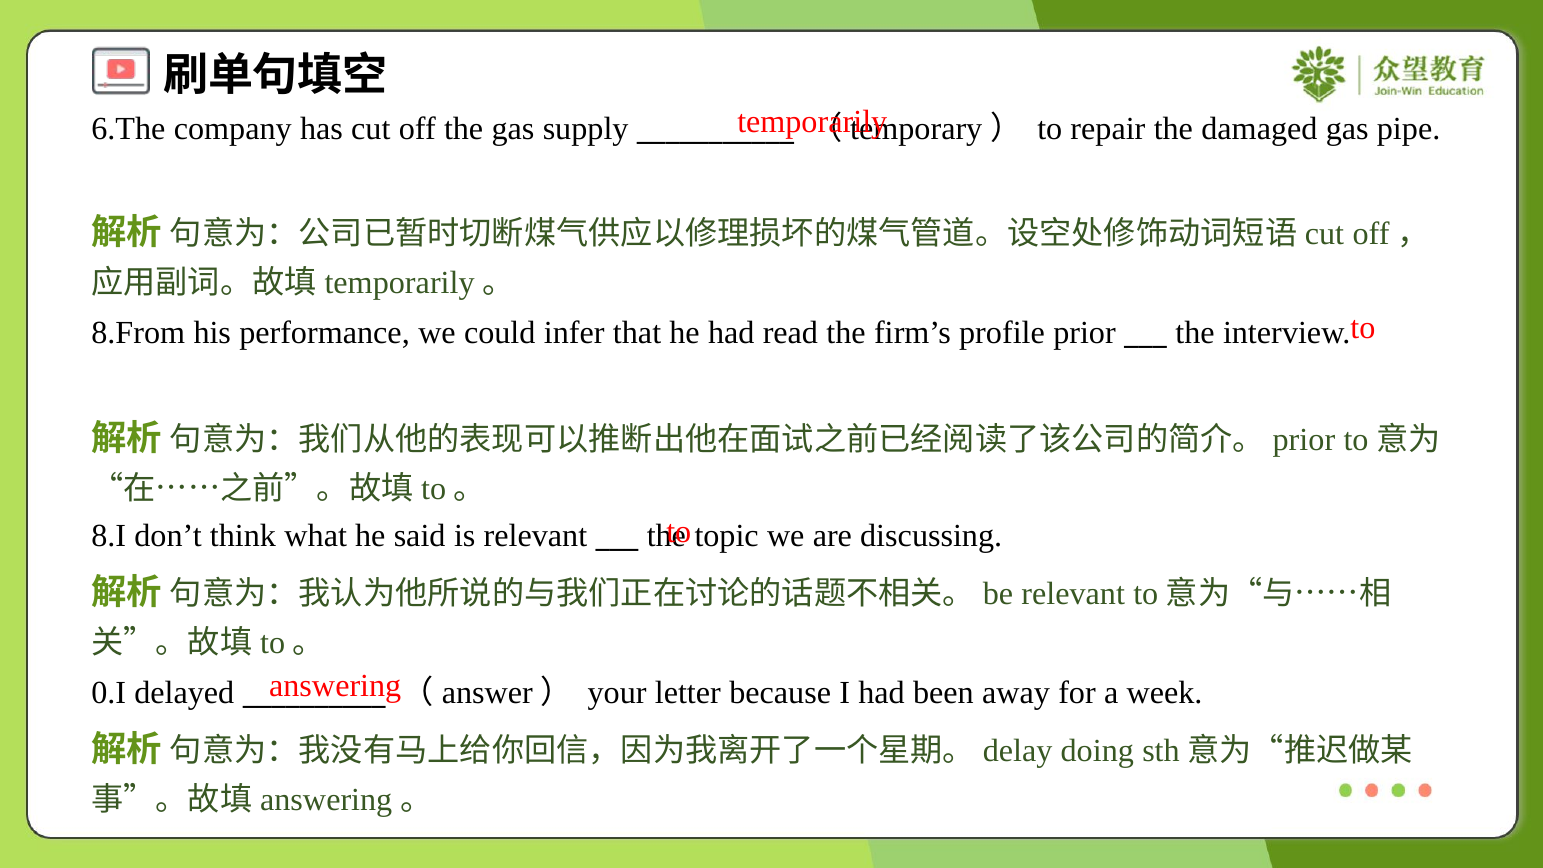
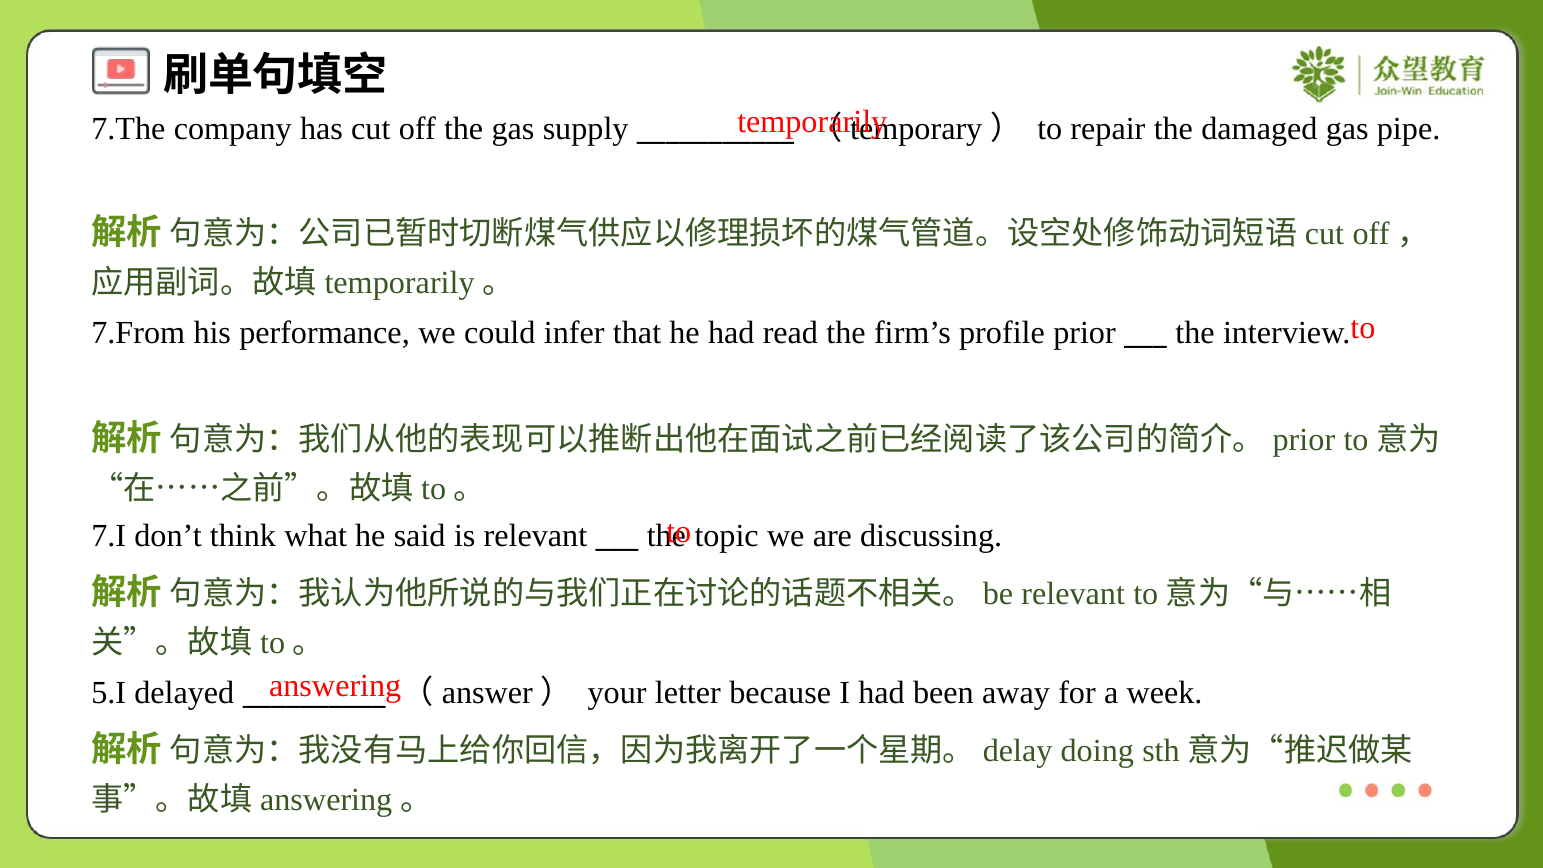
6.The: 6.The -> 7.The
8.From: 8.From -> 7.From
8.I: 8.I -> 7.I
0.I: 0.I -> 5.I
